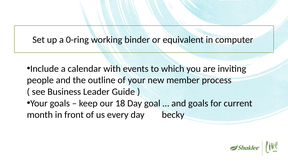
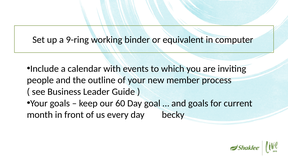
0-ring: 0-ring -> 9-ring
18: 18 -> 60
